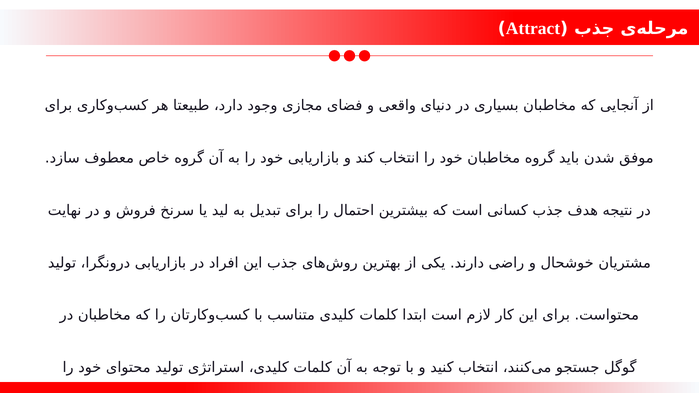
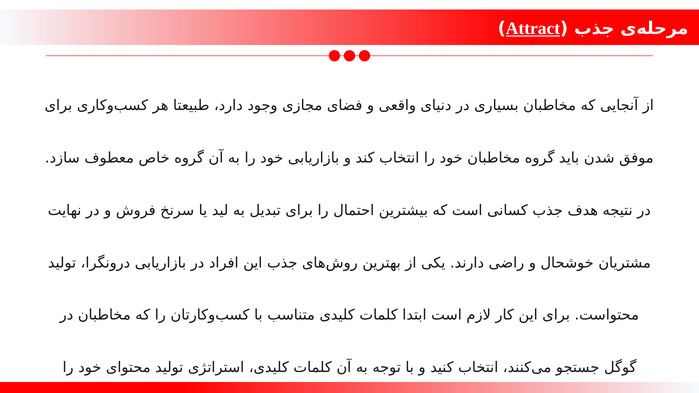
Attract underline: none -> present
